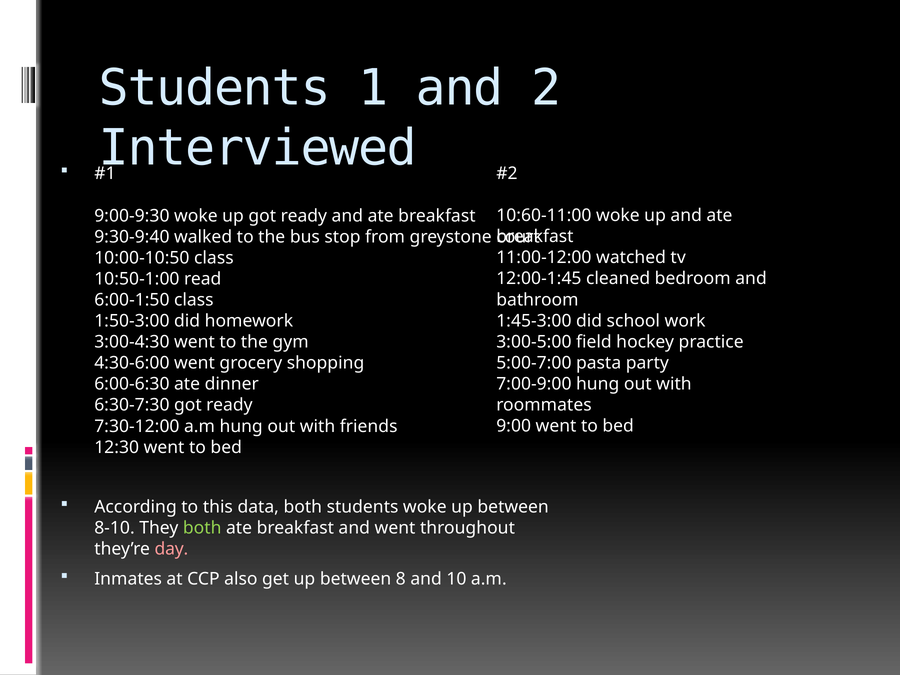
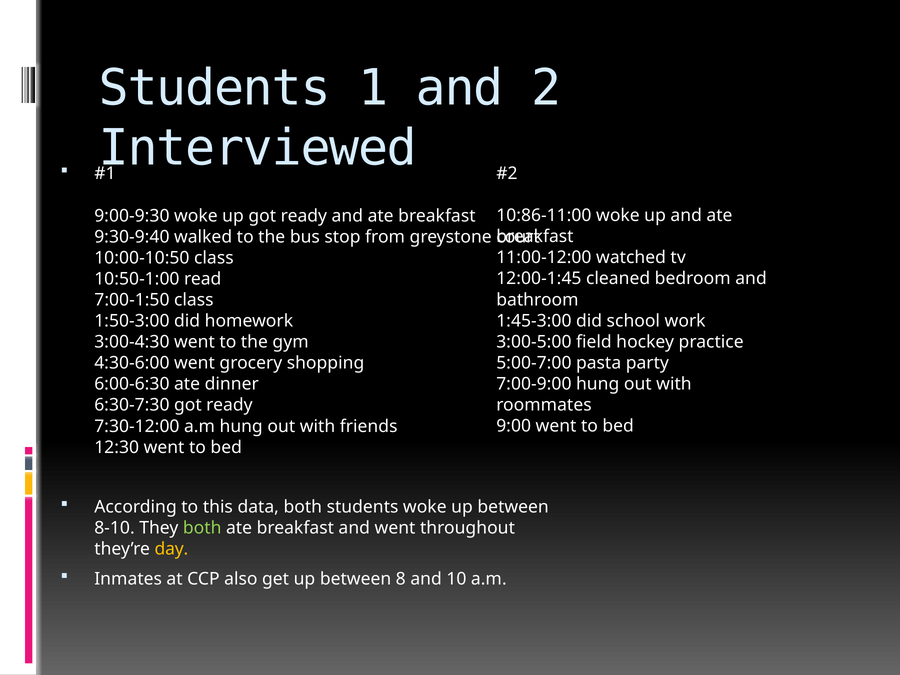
10:60-11:00: 10:60-11:00 -> 10:86-11:00
6:00-1:50: 6:00-1:50 -> 7:00-1:50
day colour: pink -> yellow
